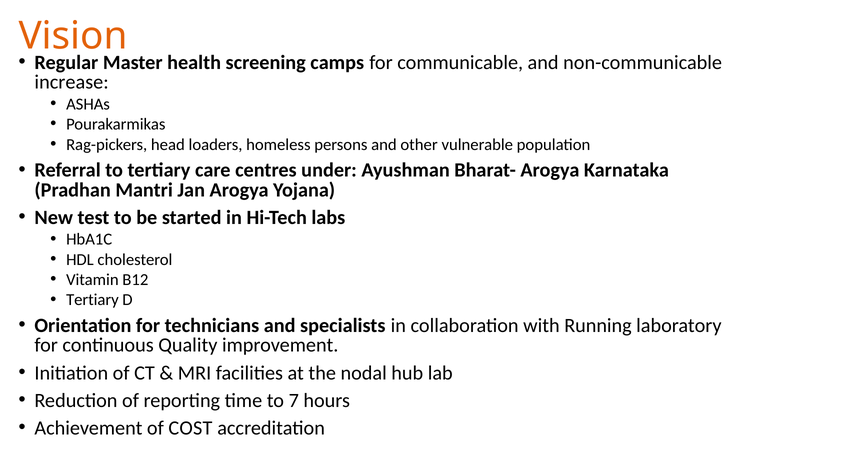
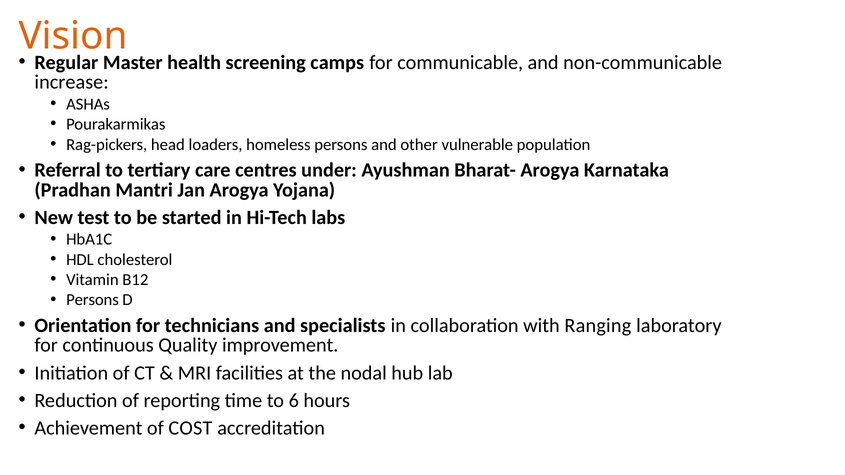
Tertiary at (92, 300): Tertiary -> Persons
Running: Running -> Ranging
7: 7 -> 6
